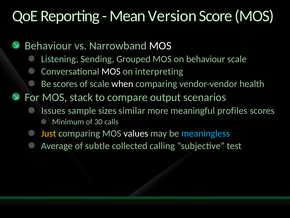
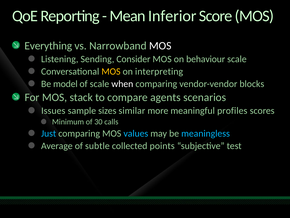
Version: Version -> Inferior
Behaviour at (48, 46): Behaviour -> Everything
Grouped: Grouped -> Consider
MOS at (111, 71) colour: white -> yellow
Be scores: scores -> model
health: health -> blocks
output: output -> agents
Just colour: yellow -> light blue
values colour: white -> light blue
calling: calling -> points
